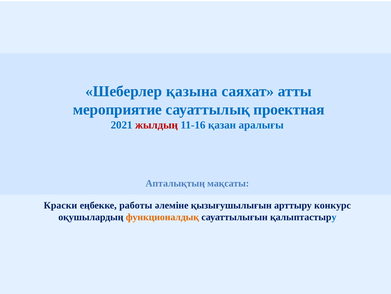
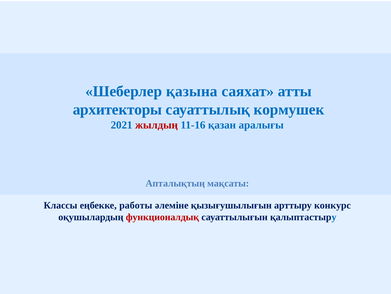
мероприятие: мероприятие -> архитекторы
проектная: проектная -> кормушек
Краски: Краски -> Классы
функционалдық colour: orange -> red
